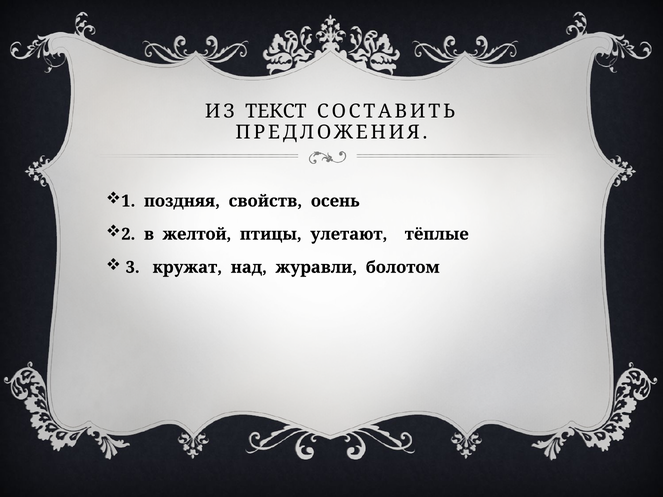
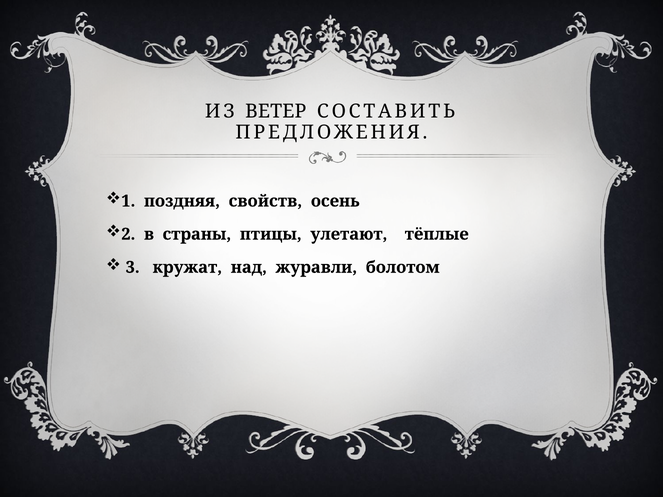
ТЕКСТ: ТЕКСТ -> ВЕТЕР
желтой: желтой -> страны
